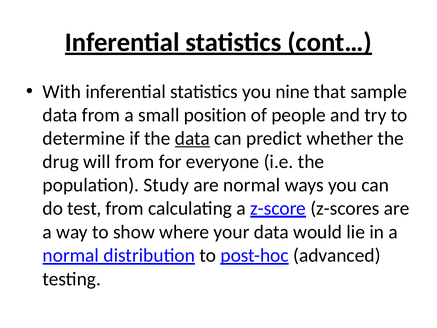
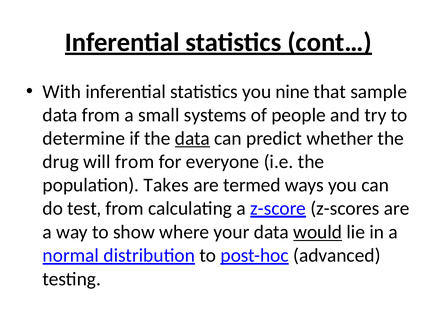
position: position -> systems
Study: Study -> Takes
are normal: normal -> termed
would underline: none -> present
